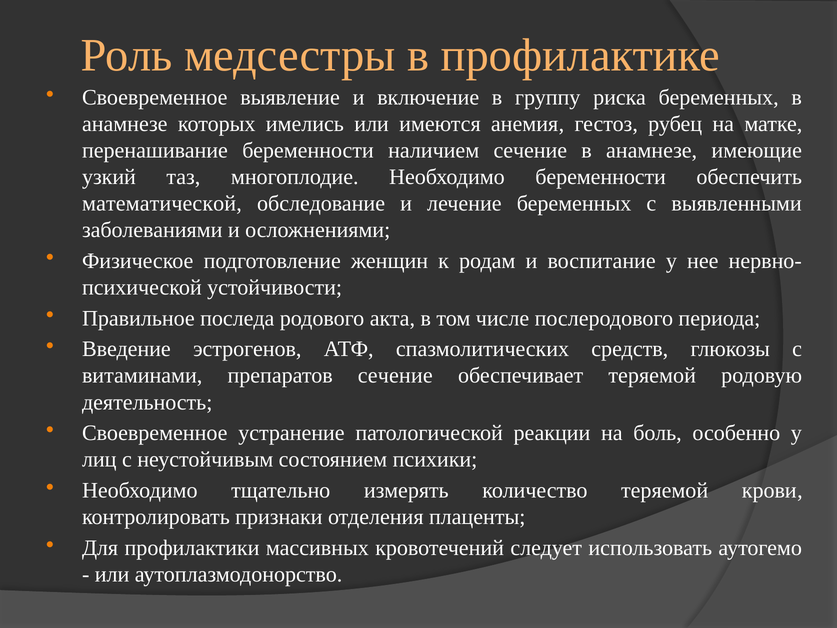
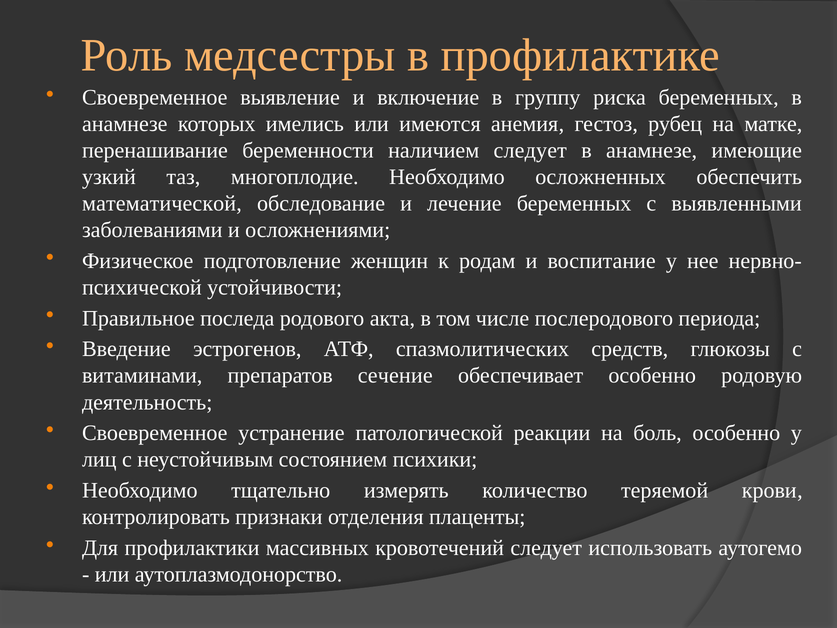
наличием сечение: сечение -> следует
Необходимо беременности: беременности -> осложненных
обеспечивает теряемой: теряемой -> особенно
